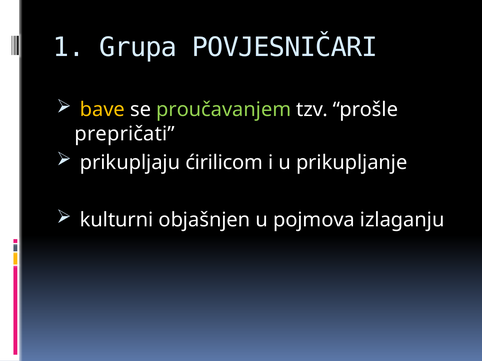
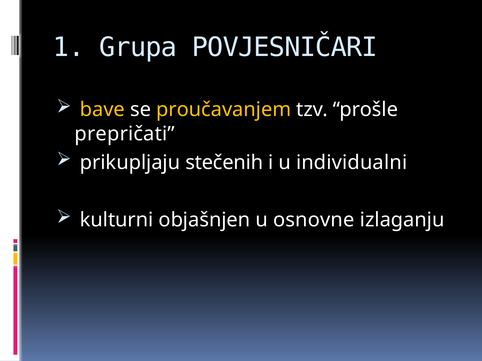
proučavanjem colour: light green -> yellow
ćirilicom: ćirilicom -> stečenih
prikupljanje: prikupljanje -> individualni
pojmova: pojmova -> osnovne
